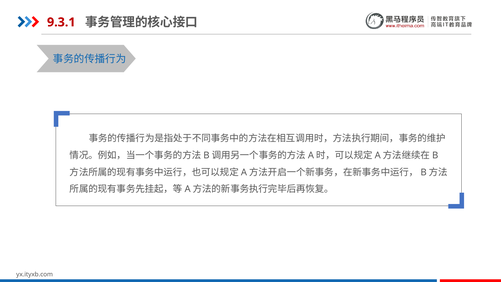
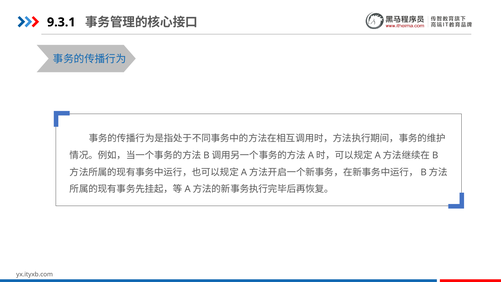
9.3.1 colour: red -> black
